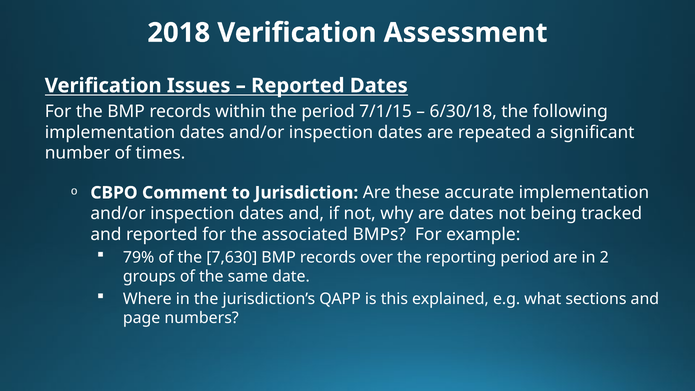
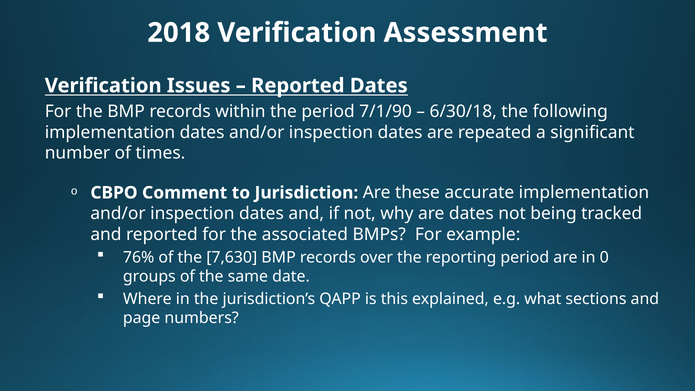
7/1/15: 7/1/15 -> 7/1/90
79%: 79% -> 76%
2: 2 -> 0
